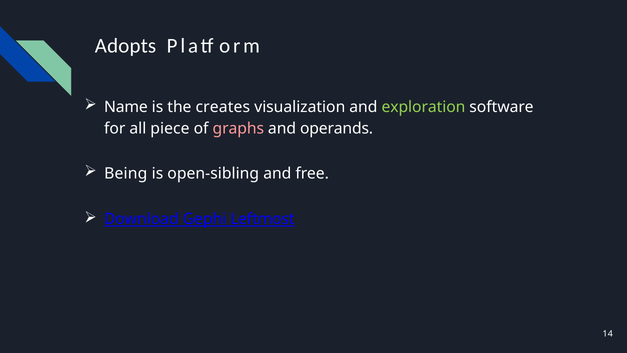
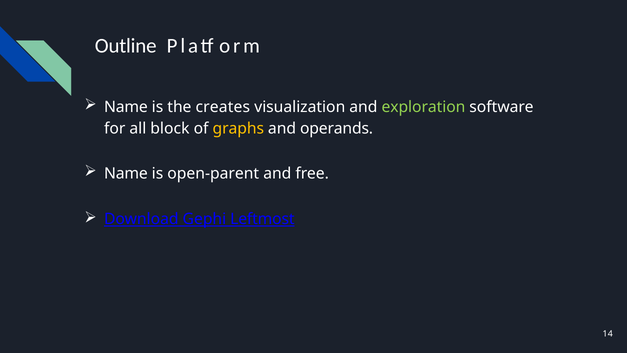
Adopts: Adopts -> Outline
piece: piece -> block
graphs colour: pink -> yellow
Being at (126, 173): Being -> Name
open-sibling: open-sibling -> open-parent
